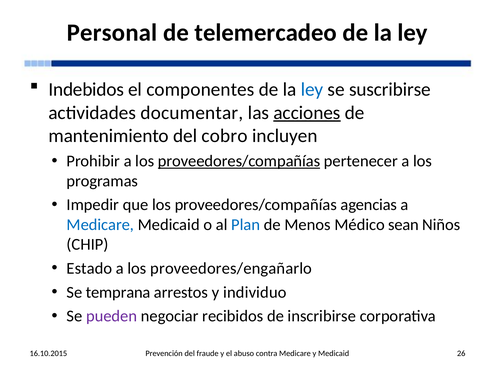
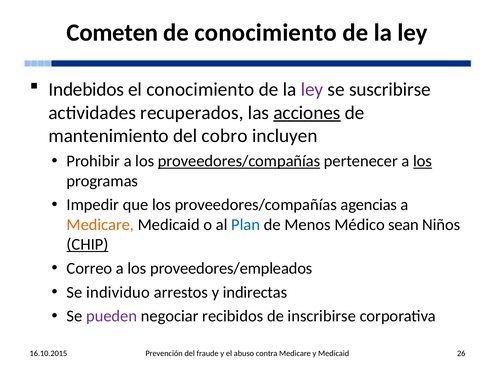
Personal: Personal -> Cometen
de telemercadeo: telemercadeo -> conocimiento
el componentes: componentes -> conocimiento
ley at (312, 90) colour: blue -> purple
documentar: documentar -> recuperados
los at (423, 161) underline: none -> present
Medicare at (100, 225) colour: blue -> orange
CHIP underline: none -> present
Estado: Estado -> Correo
proveedores/engañarlo: proveedores/engañarlo -> proveedores/empleados
temprana: temprana -> individuo
individuo: individuo -> indirectas
